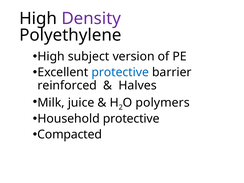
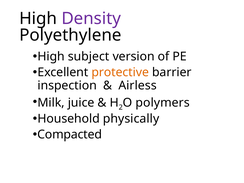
protective at (120, 72) colour: blue -> orange
reinforced: reinforced -> inspection
Halves: Halves -> Airless
Household protective: protective -> physically
